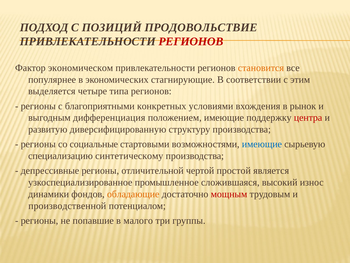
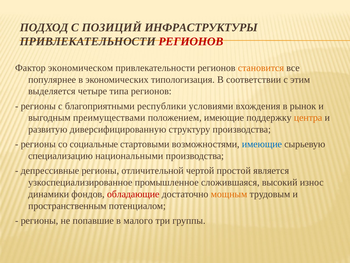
ПРОДОВОЛЬСТВИЕ: ПРОДОВОЛЬСТВИЕ -> ИНФРАСТРУКТУРЫ
стагнирующие: стагнирующие -> типологизация
конкретных: конкретных -> республики
дифференциация: дифференциация -> преимуществами
центра colour: red -> orange
синтетическому: синтетическому -> национальными
обладающие colour: orange -> red
мощным colour: red -> orange
производственной: производственной -> пространственным
